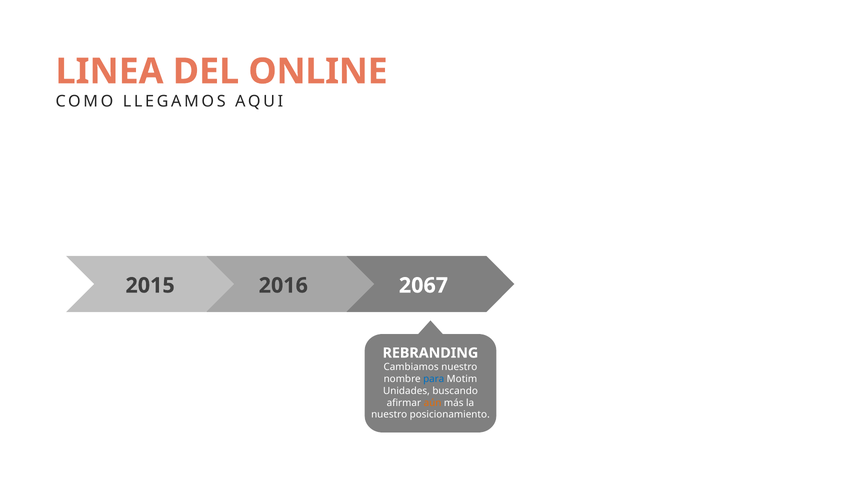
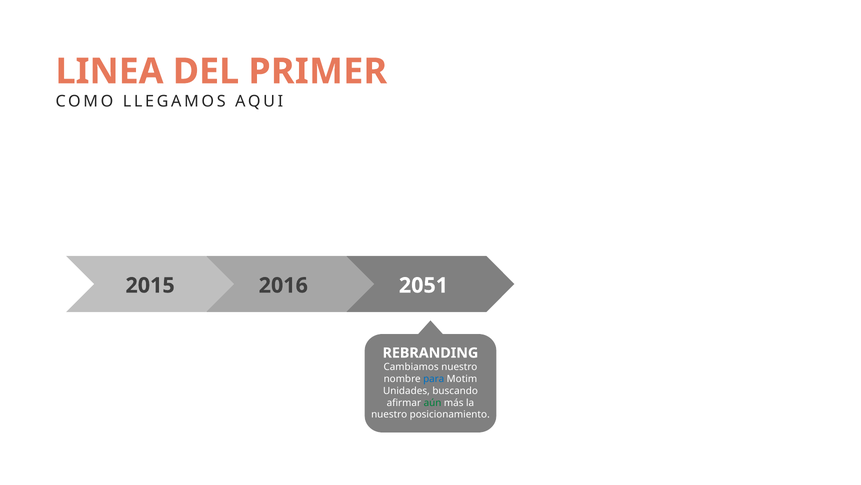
ONLINE: ONLINE -> PRIMER
2067: 2067 -> 2051
aún colour: orange -> green
